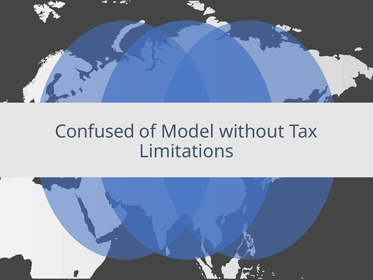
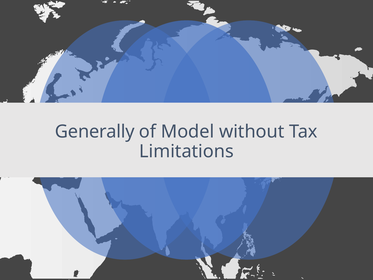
Confused: Confused -> Generally
